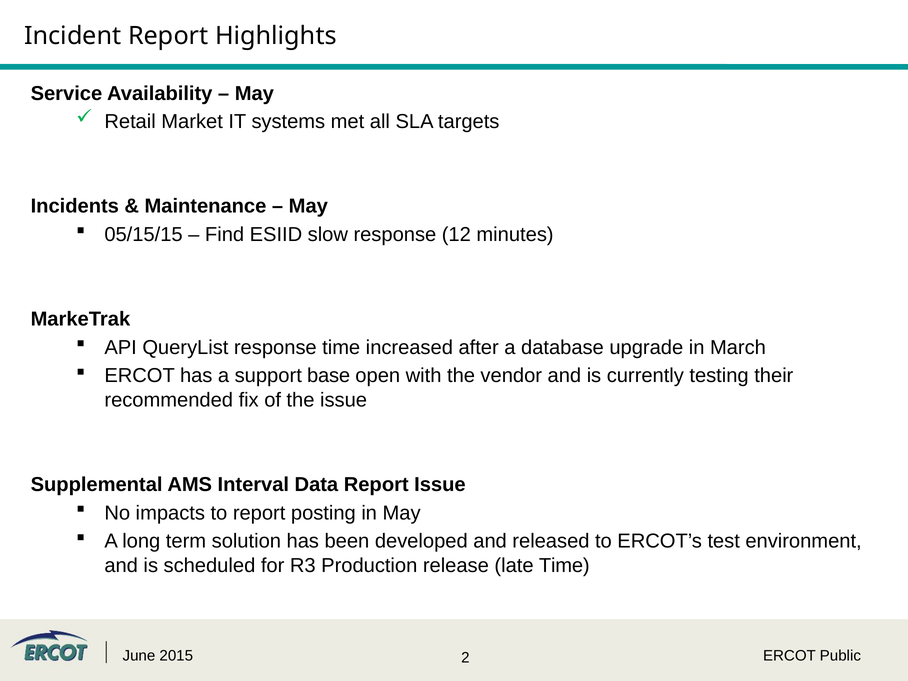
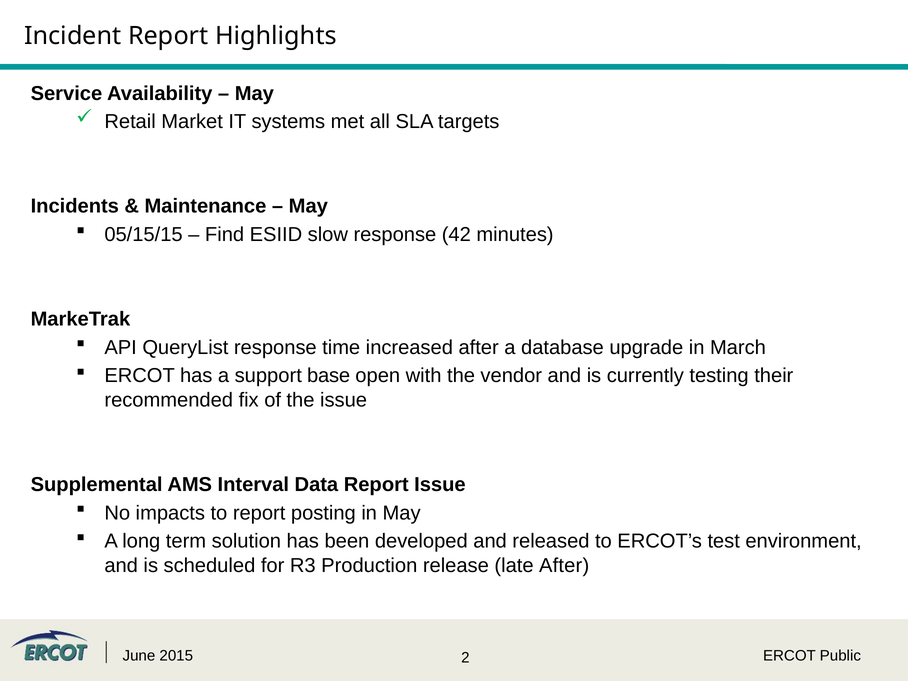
12: 12 -> 42
late Time: Time -> After
